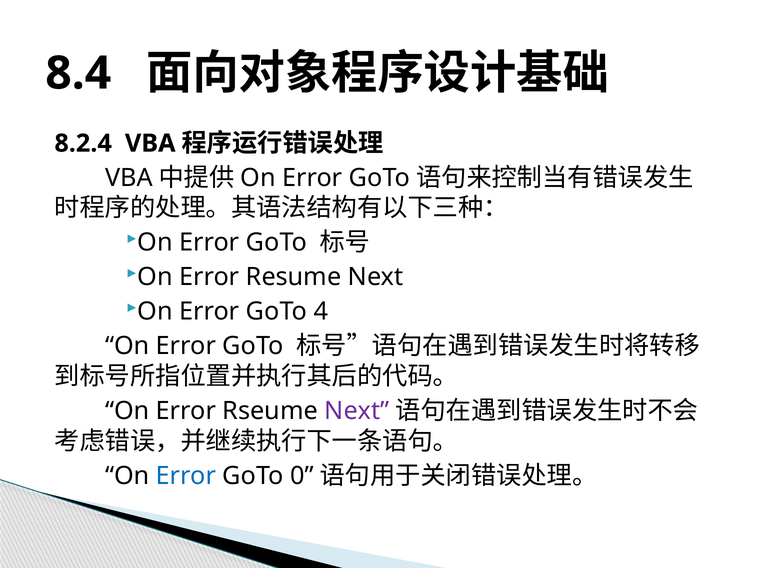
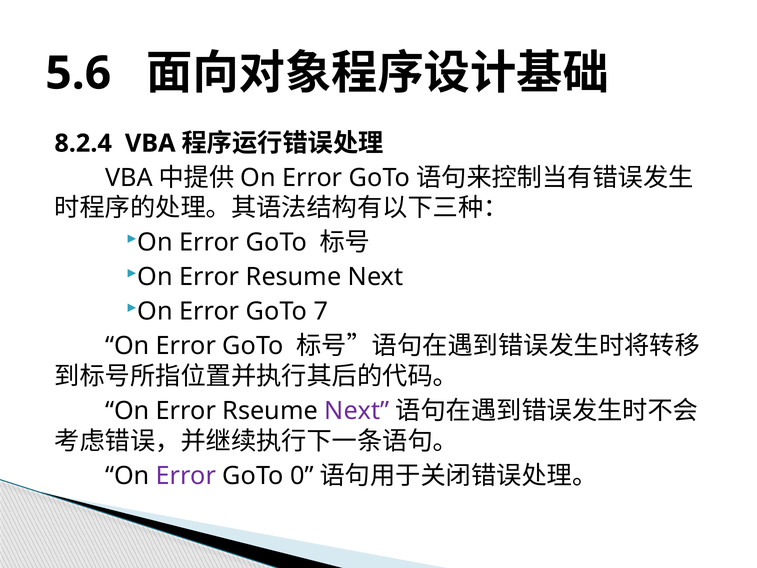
8.4: 8.4 -> 5.6
4: 4 -> 7
Error at (186, 475) colour: blue -> purple
